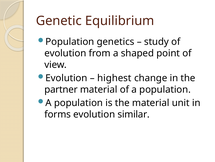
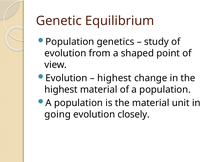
partner at (61, 89): partner -> highest
forms: forms -> going
similar: similar -> closely
